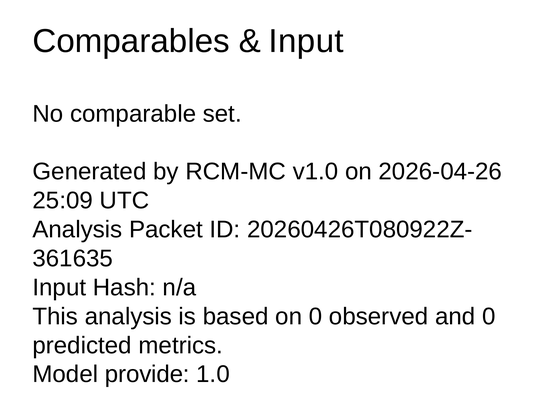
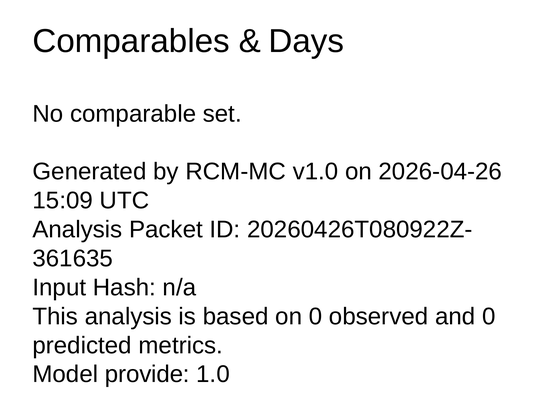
Input at (306, 41): Input -> Days
25:09: 25:09 -> 15:09
